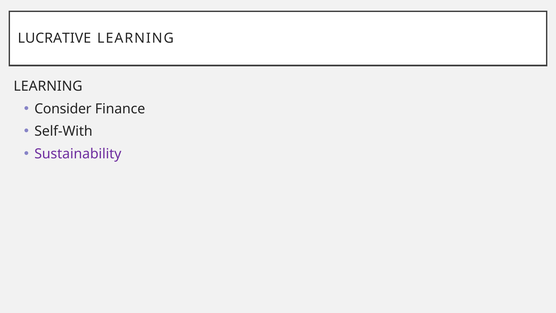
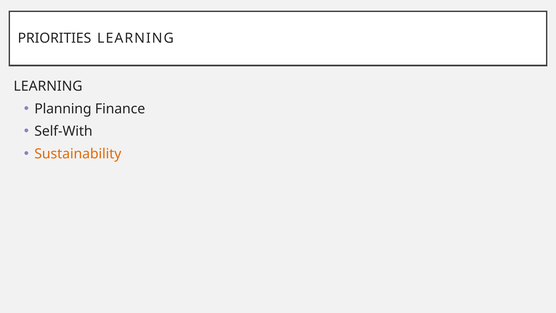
LUCRATIVE: LUCRATIVE -> PRIORITIES
Consider: Consider -> Planning
Sustainability colour: purple -> orange
